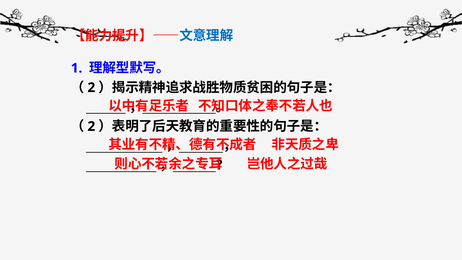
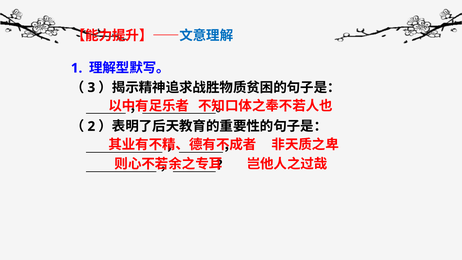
2 at (91, 88): 2 -> 3
